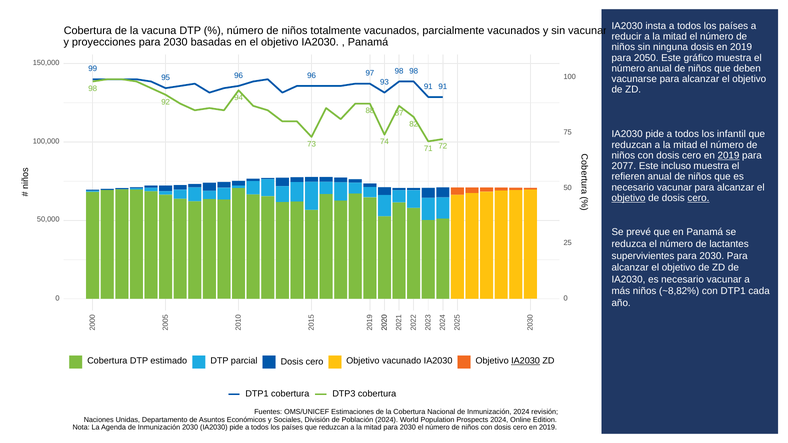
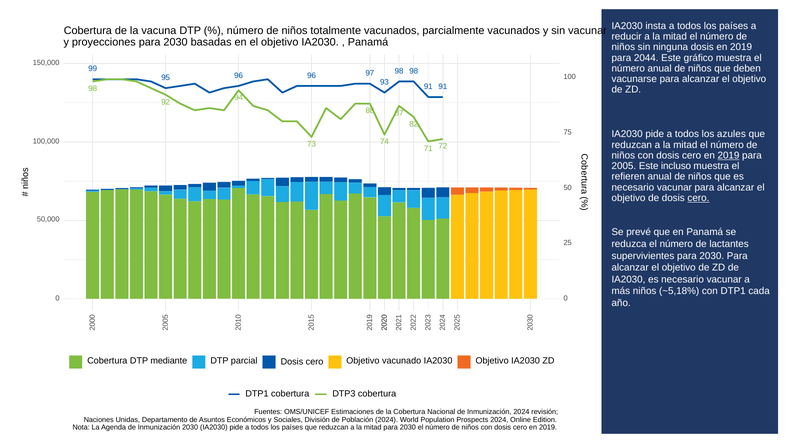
2050: 2050 -> 2044
infantil: infantil -> azules
2077: 2077 -> 2005
objetivo at (629, 198) underline: present -> none
~8,82%: ~8,82% -> ~5,18%
estimado: estimado -> mediante
IA2030 at (526, 361) underline: present -> none
